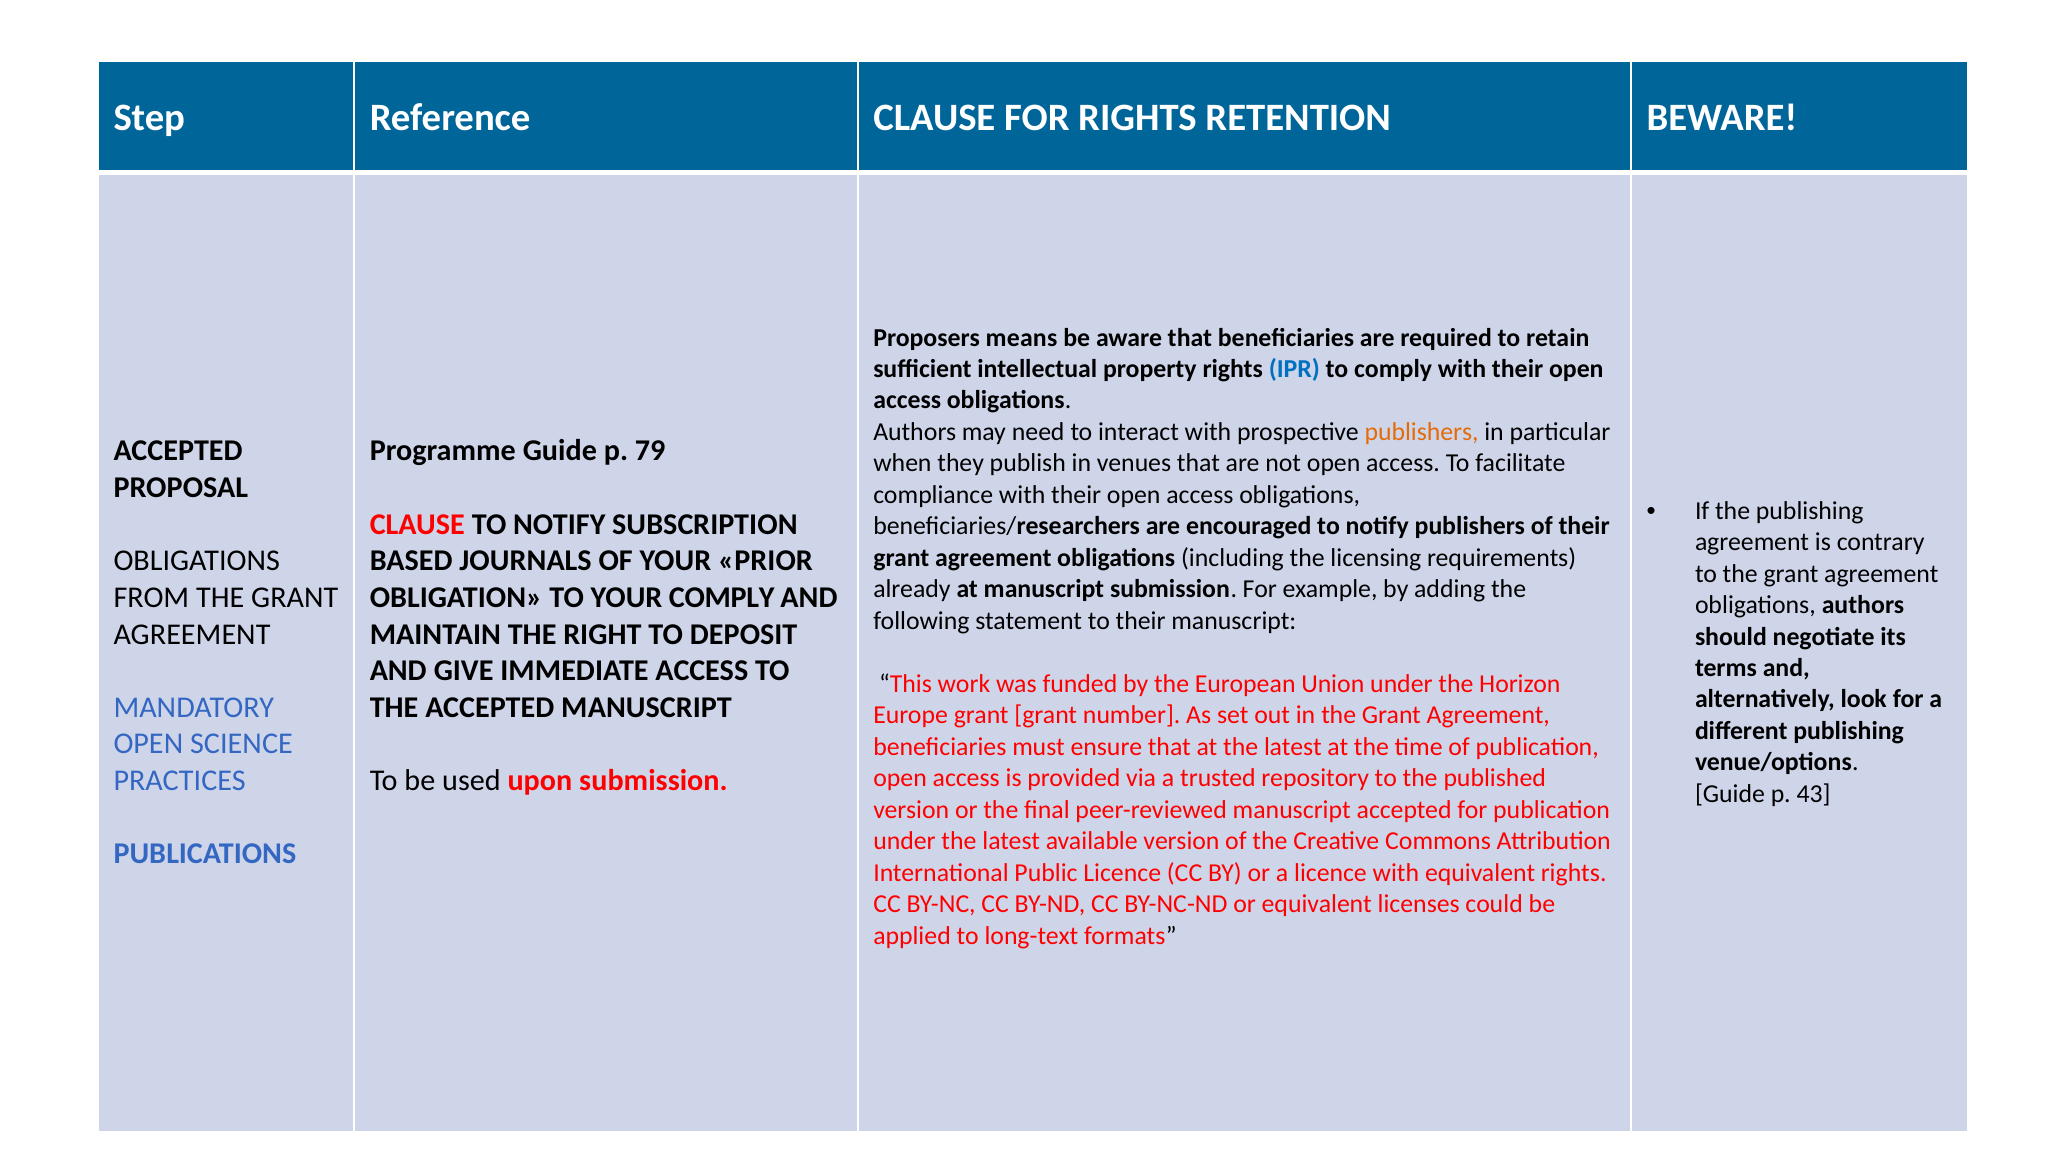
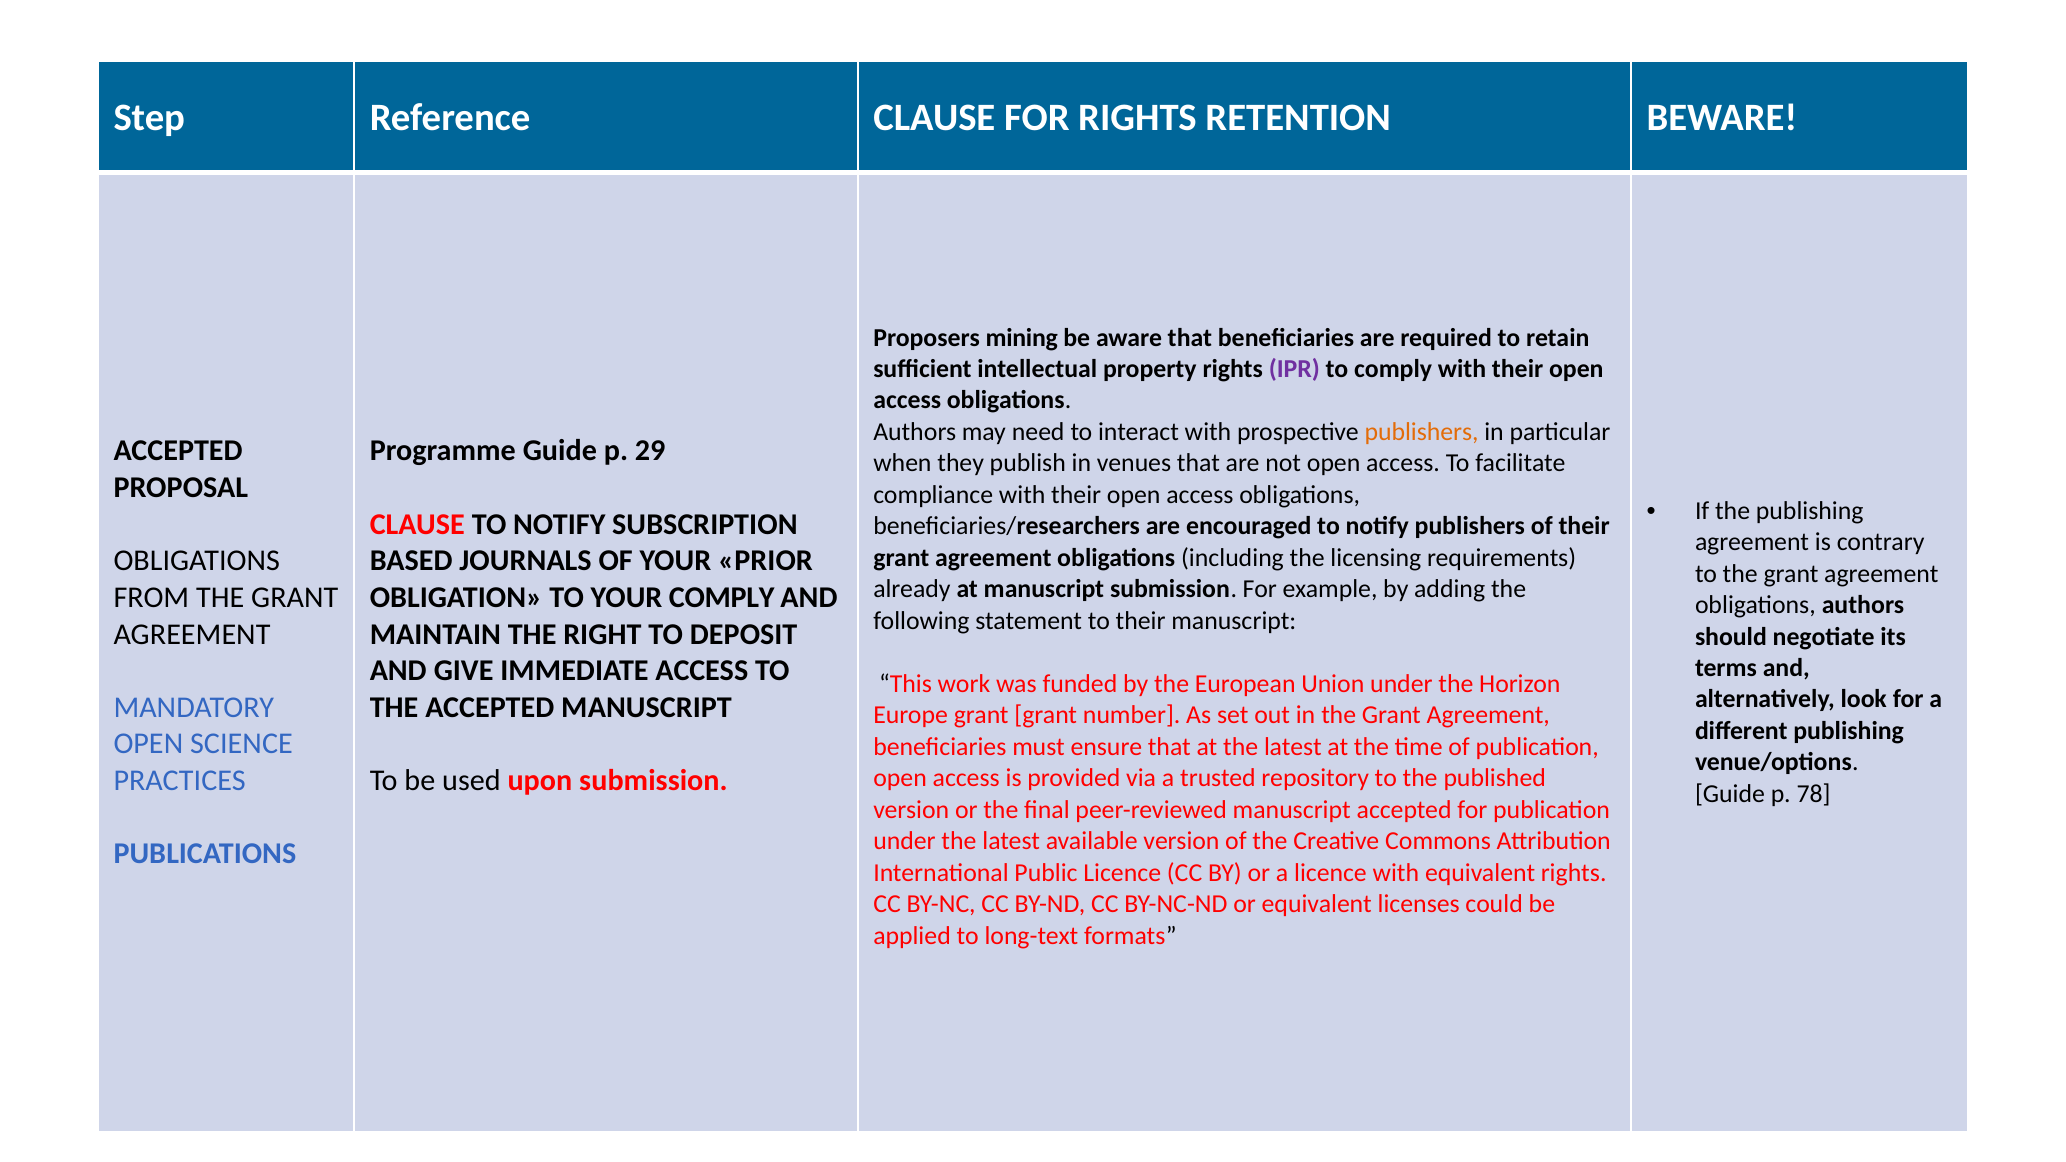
means: means -> mining
IPR colour: blue -> purple
79: 79 -> 29
43: 43 -> 78
